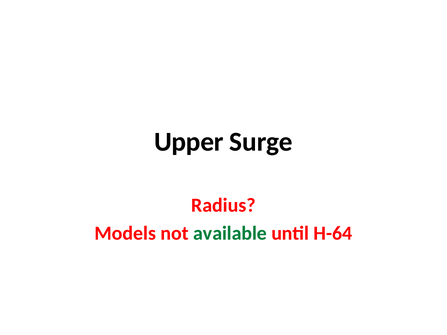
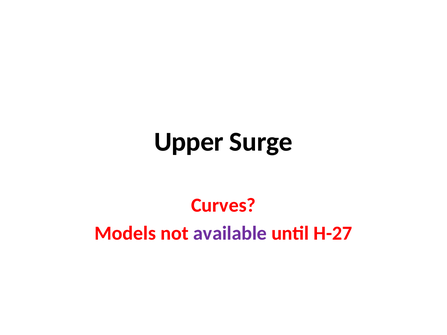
Radius: Radius -> Curves
available colour: green -> purple
H-64: H-64 -> H-27
